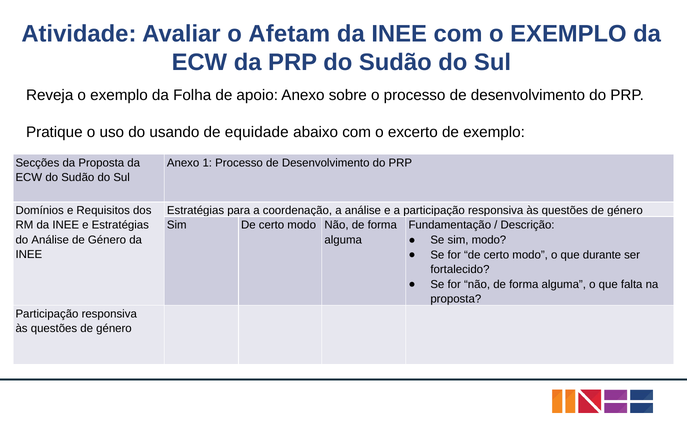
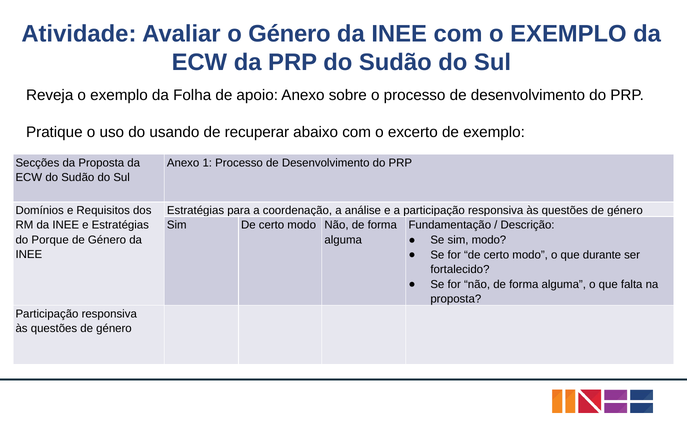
o Afetam: Afetam -> Género
equidade: equidade -> recuperar
do Análise: Análise -> Porque
